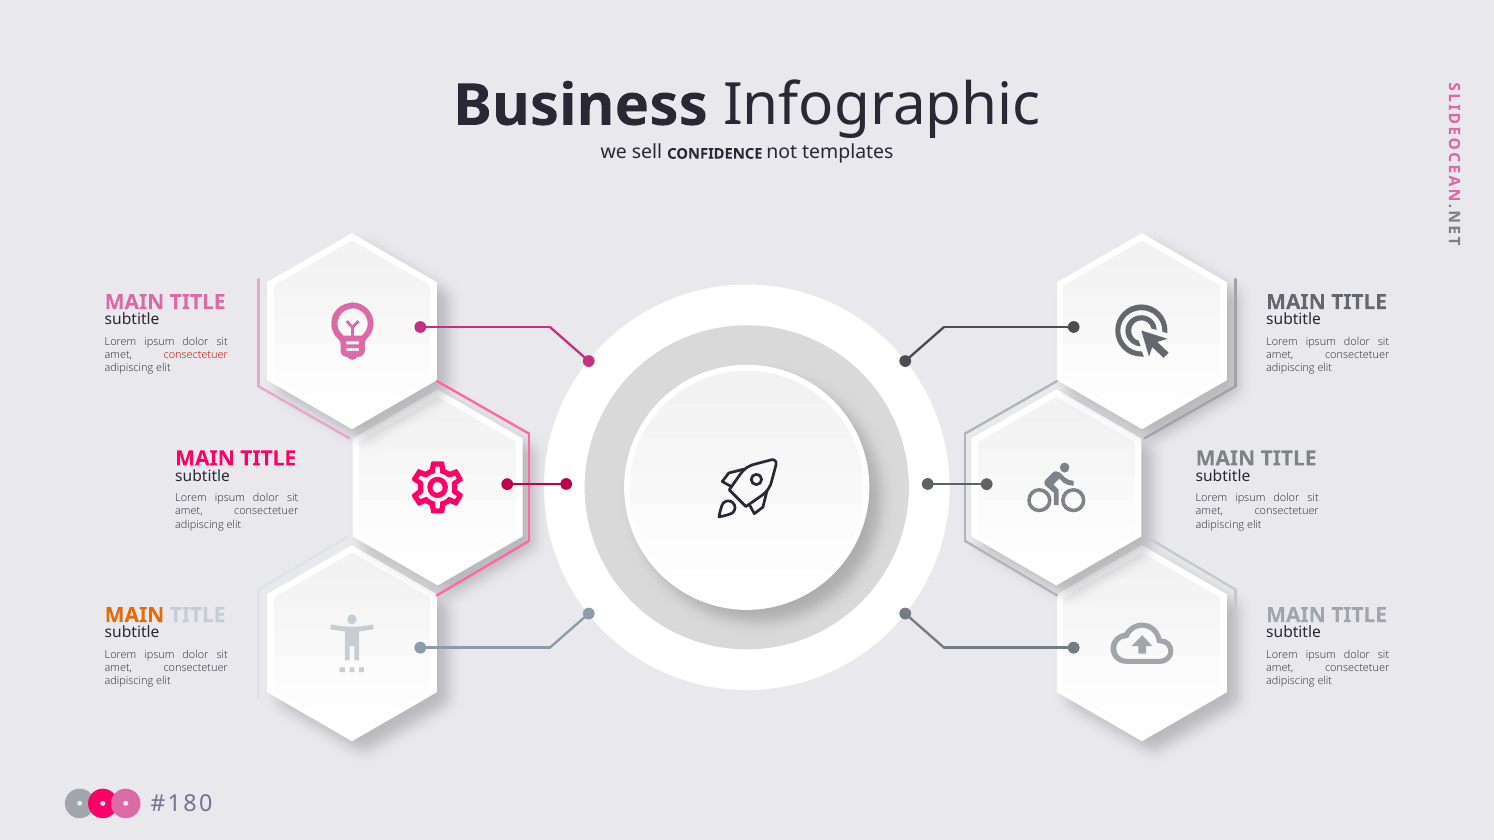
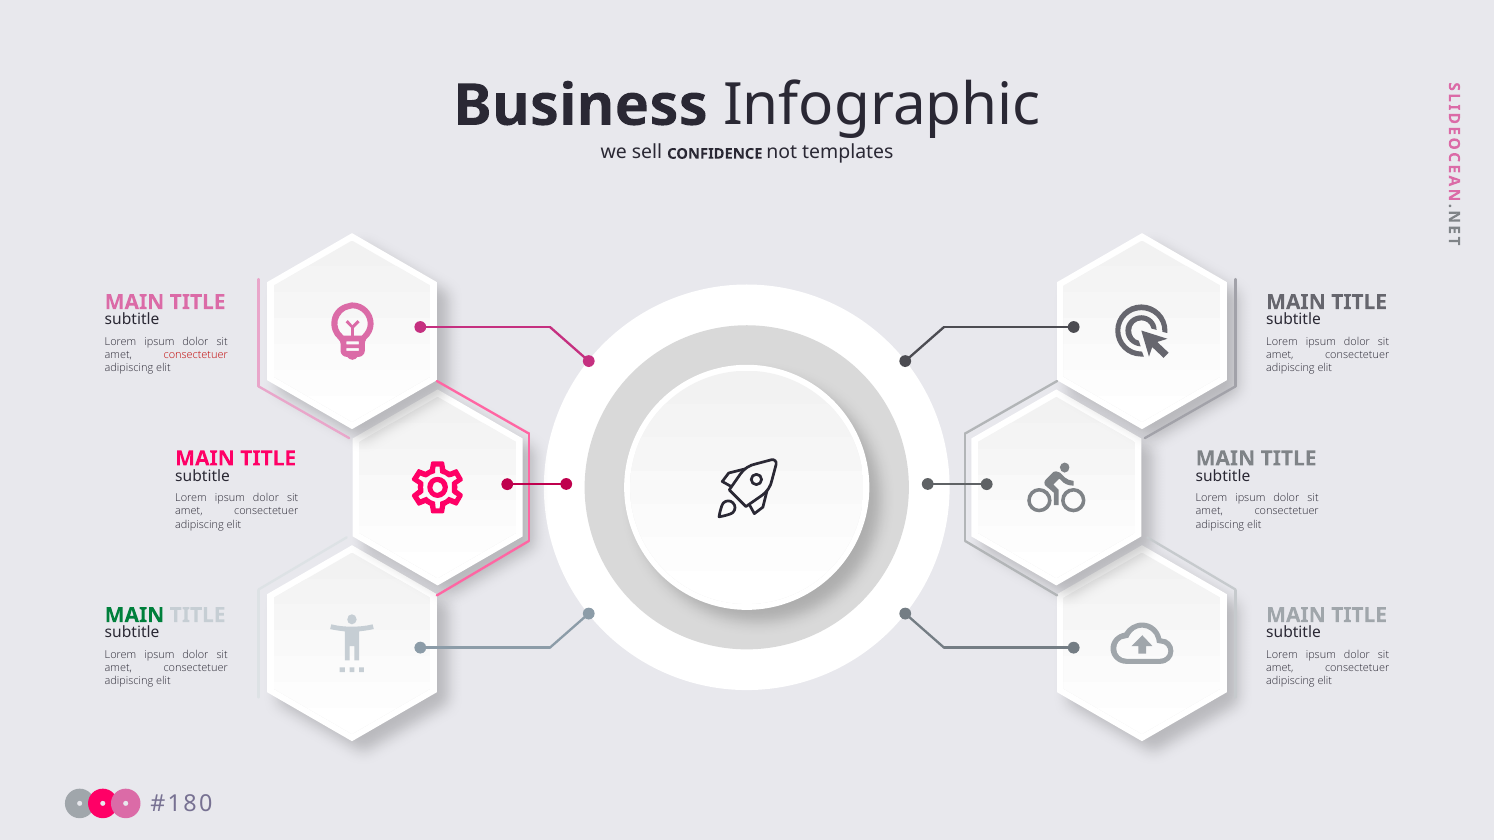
MAIN at (135, 615) colour: orange -> green
